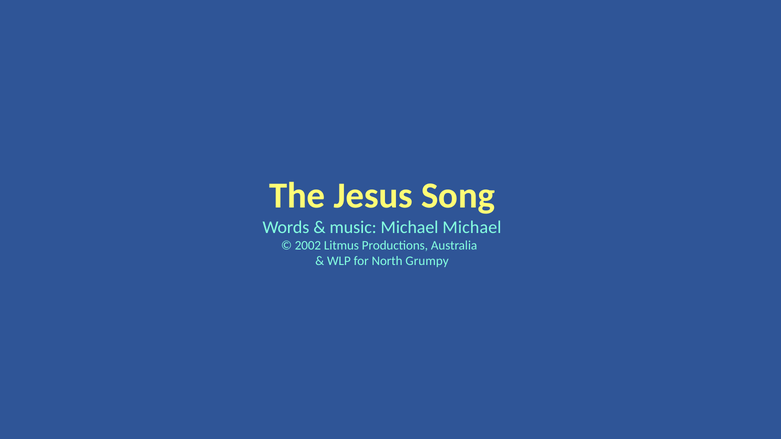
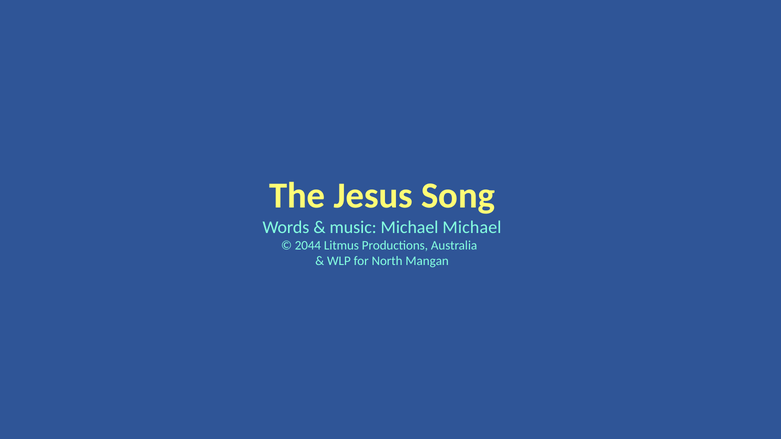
2002: 2002 -> 2044
Grumpy: Grumpy -> Mangan
